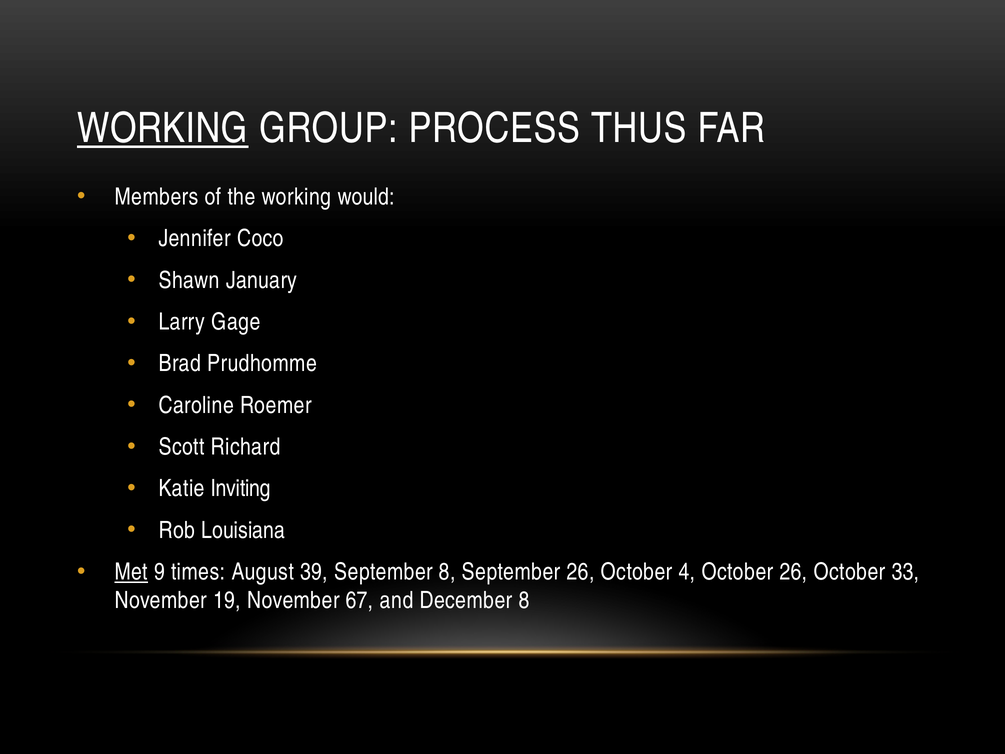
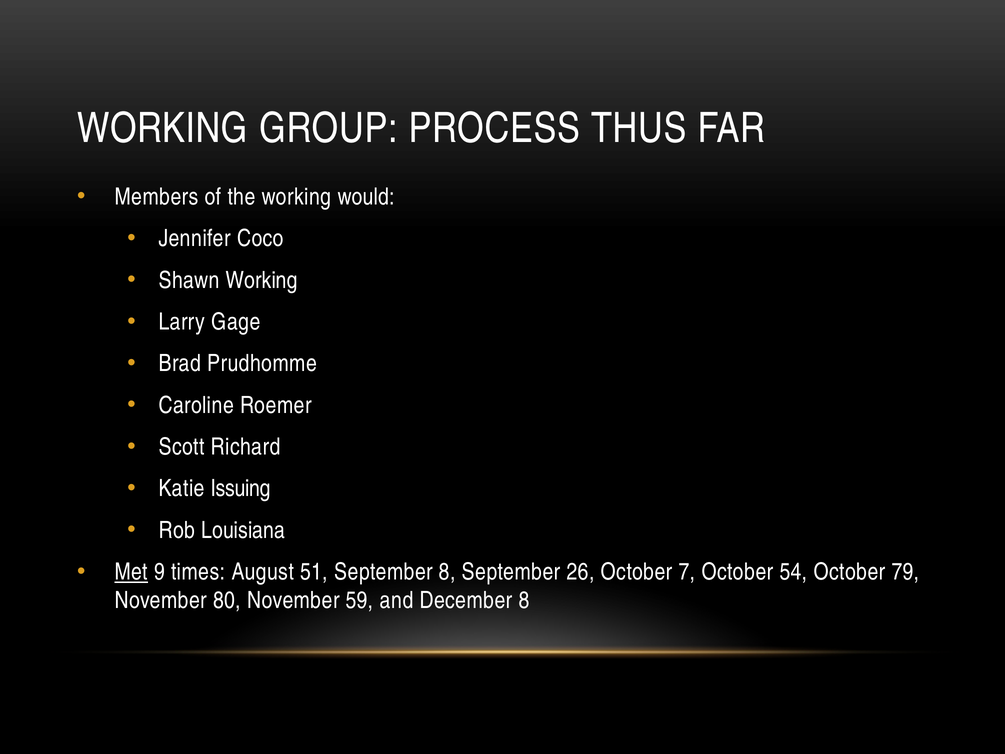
WORKING at (162, 129) underline: present -> none
Shawn January: January -> Working
Inviting: Inviting -> Issuing
39: 39 -> 51
4: 4 -> 7
October 26: 26 -> 54
33: 33 -> 79
19: 19 -> 80
67: 67 -> 59
